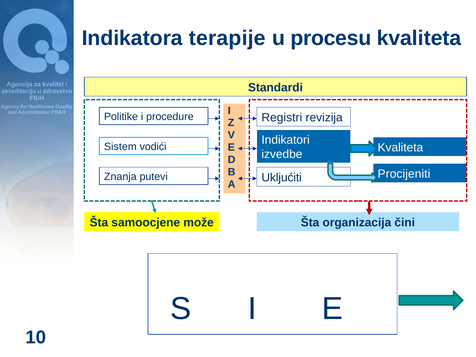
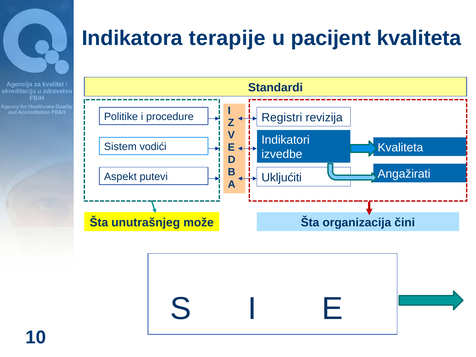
procesu: procesu -> pacijent
Procijeniti: Procijeniti -> Angažirati
Znanja: Znanja -> Aspekt
samoocjene: samoocjene -> unutrašnjeg
